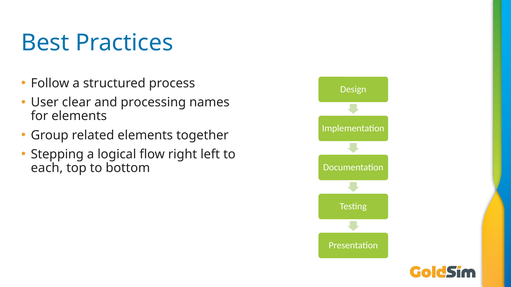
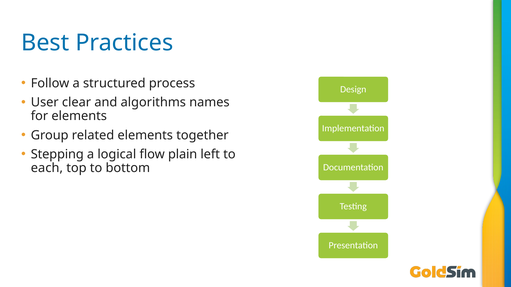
processing: processing -> algorithms
right: right -> plain
